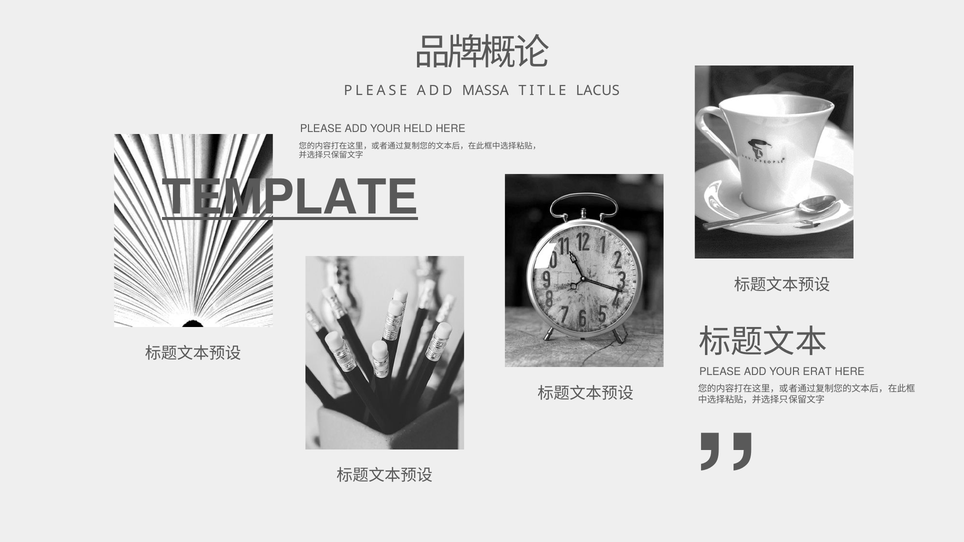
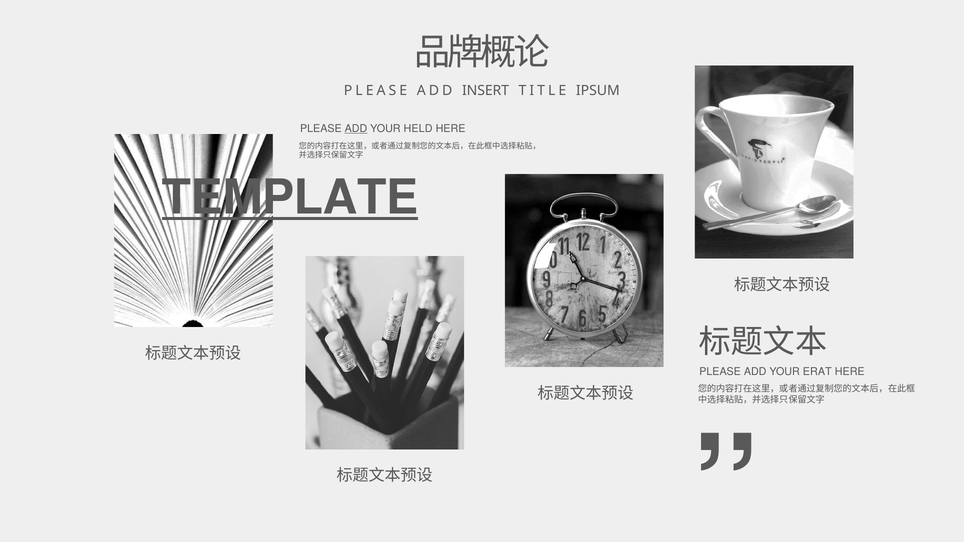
MASSA: MASSA -> INSERT
LACUS: LACUS -> IPSUM
ADD at (356, 129) underline: none -> present
